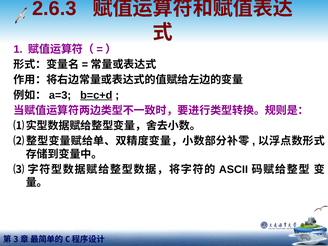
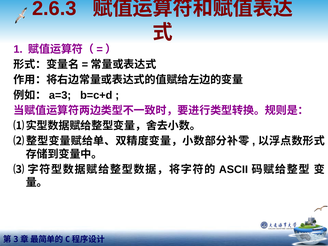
b=c+d underline: present -> none
